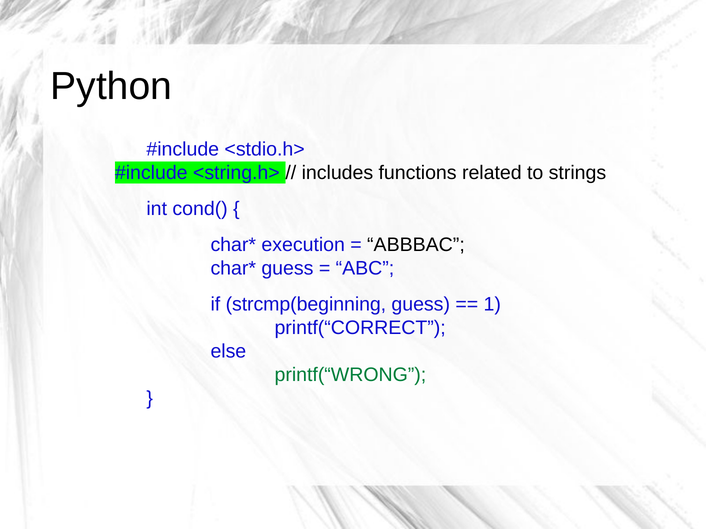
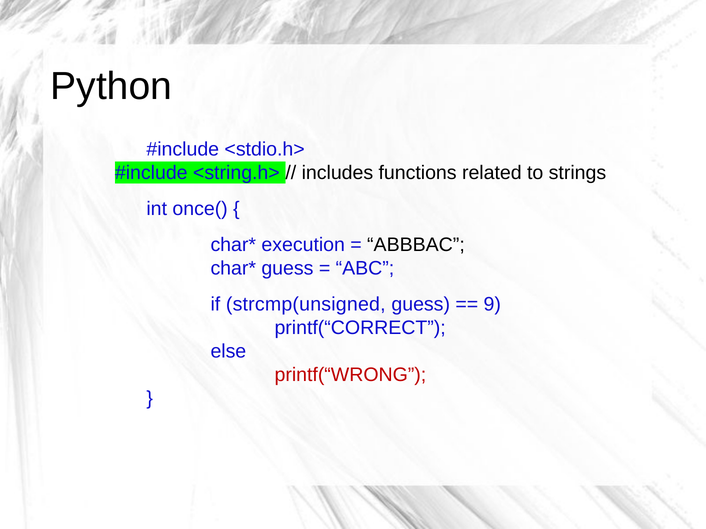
cond(: cond( -> once(
strcmp(beginning: strcmp(beginning -> strcmp(unsigned
1: 1 -> 9
printf(“WRONG colour: green -> red
